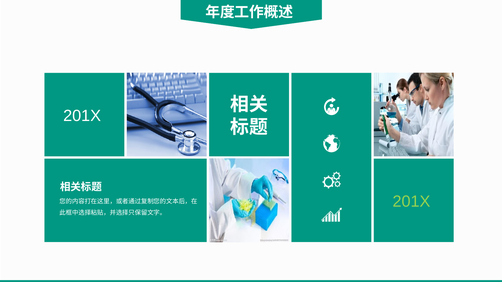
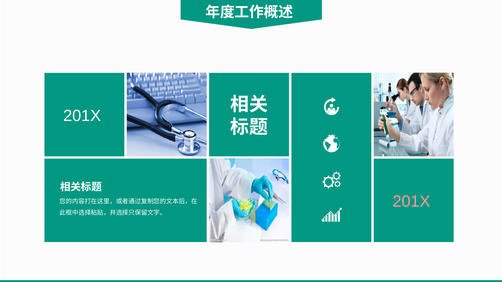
201X at (411, 202) colour: light green -> pink
